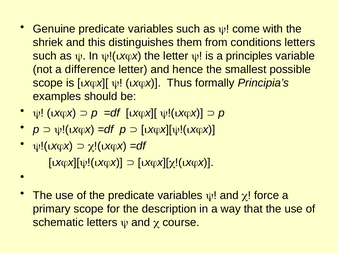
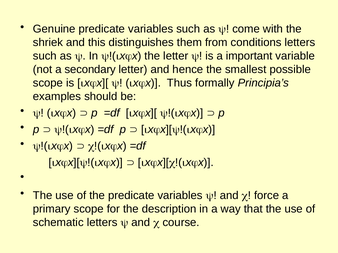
principles: principles -> important
difference: difference -> secondary
